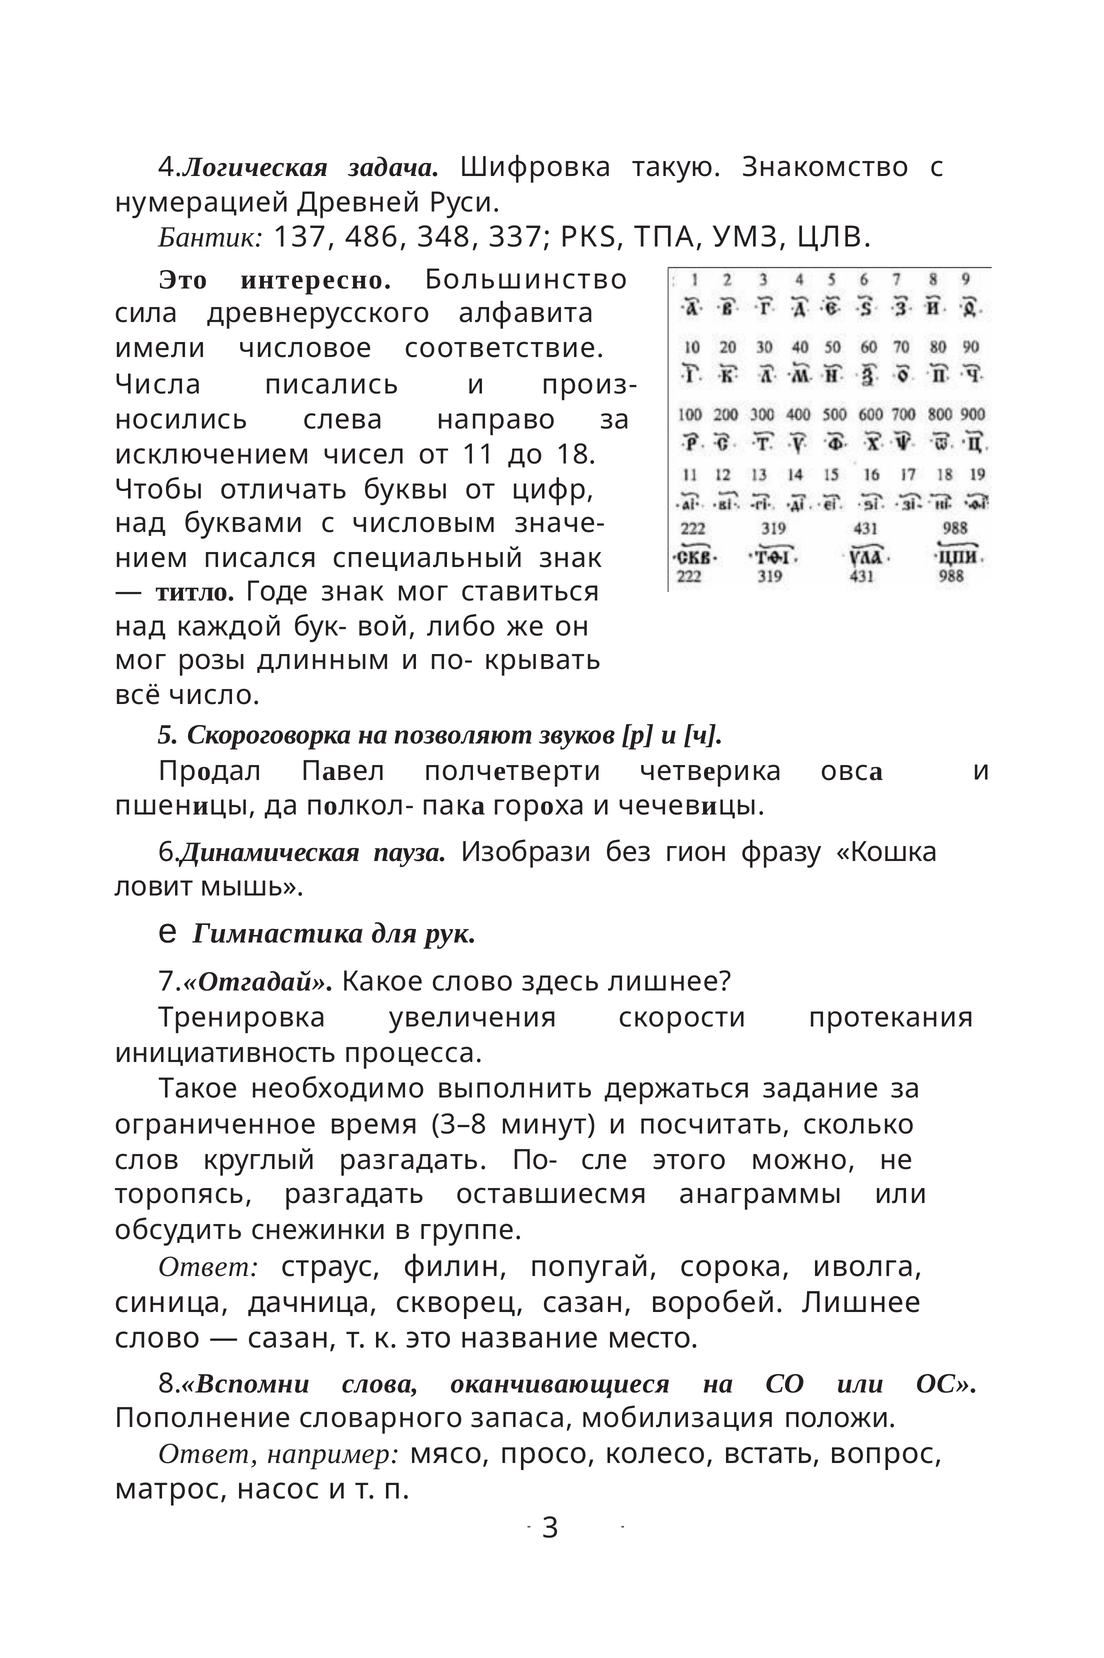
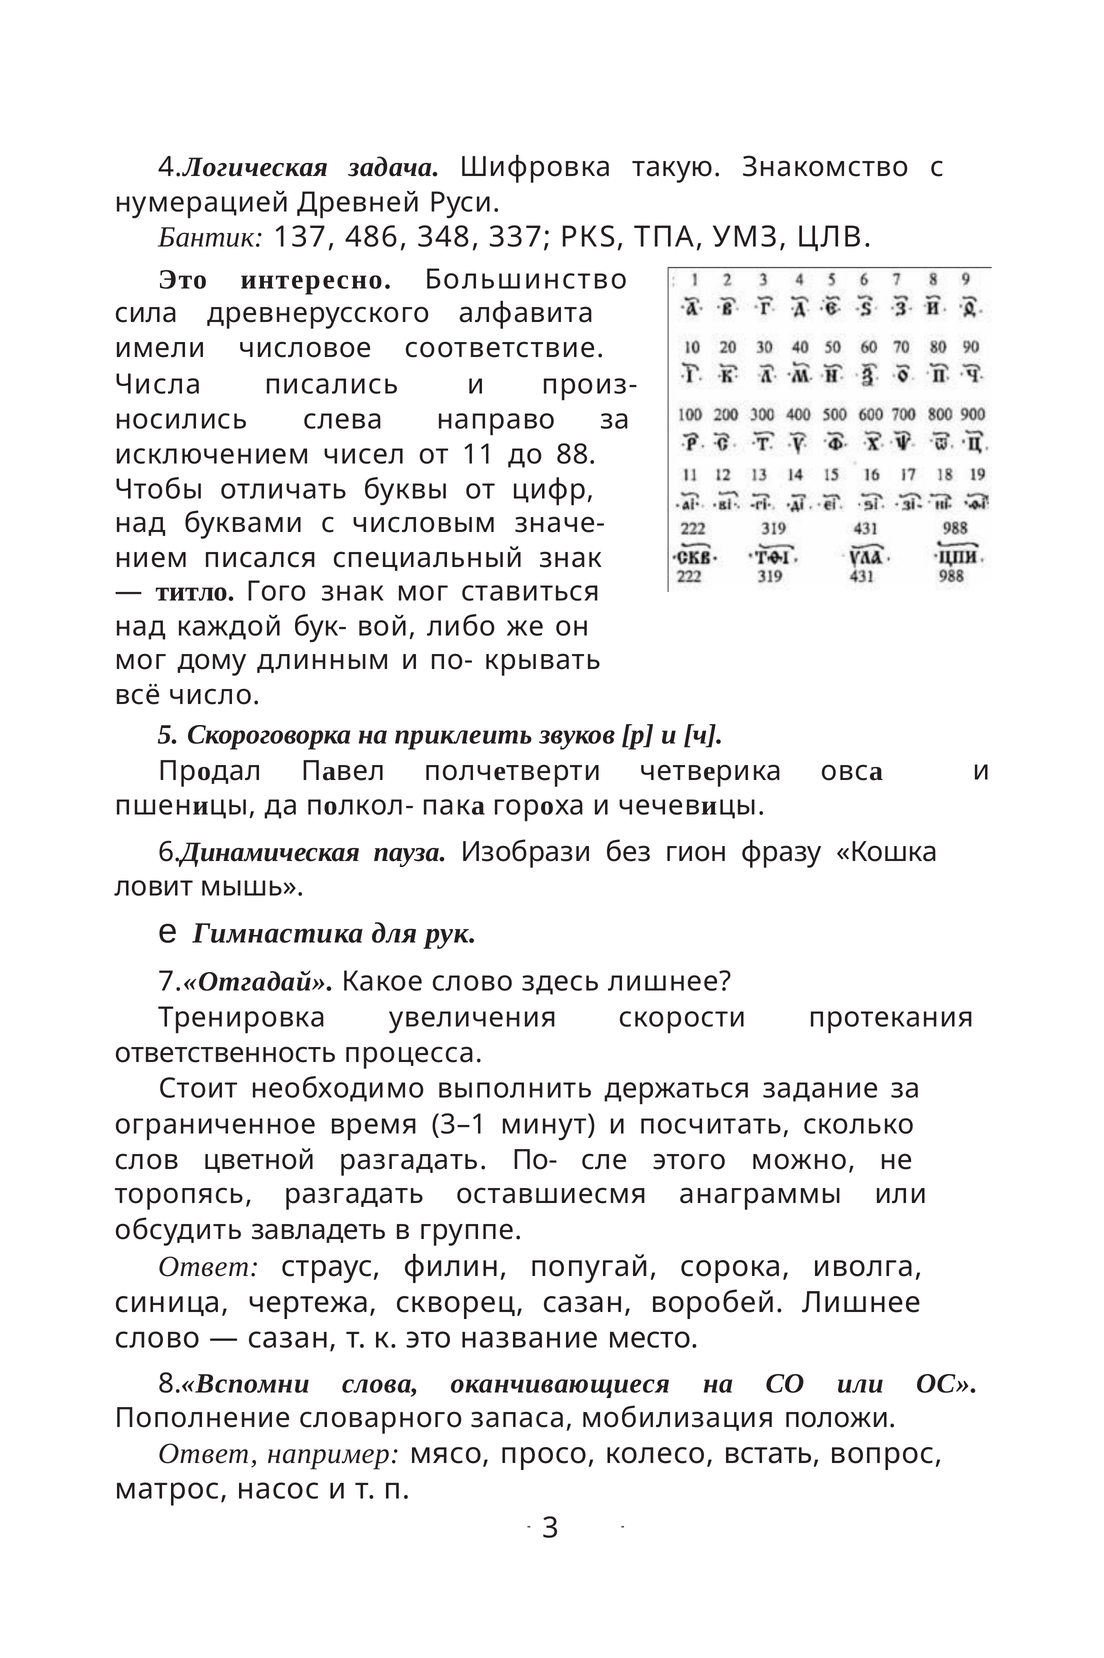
18: 18 -> 88
Годе: Годе -> Гого
розы: розы -> дому
позволяют: позволяют -> приклеить
инициативность: инициативность -> ответственность
Такое: Такое -> Стоит
3–8: 3–8 -> 3–1
круглый: круглый -> цветной
снежинки: снежинки -> завладеть
дачница: дачница -> чертежа
